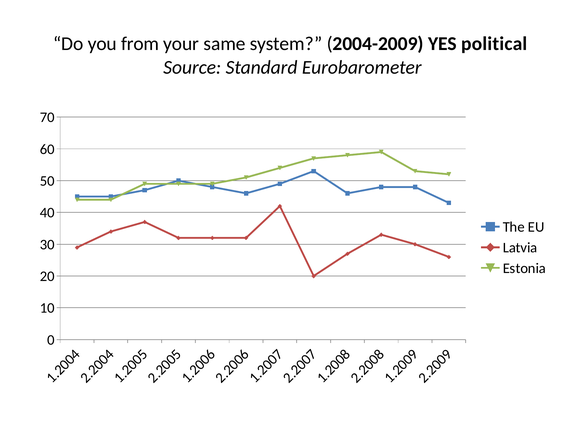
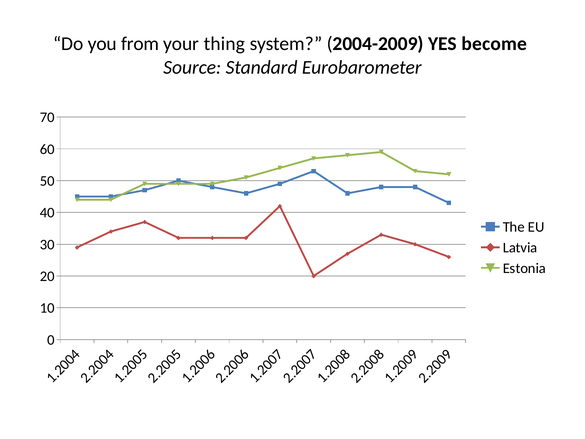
same: same -> thing
political: political -> become
